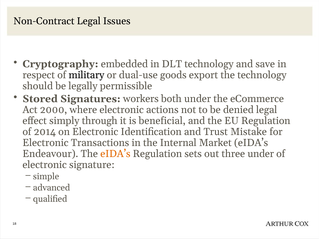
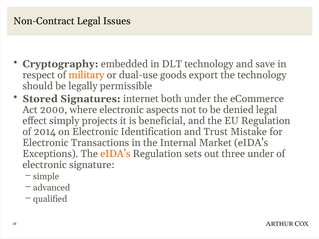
military colour: black -> orange
workers: workers -> internet
actions: actions -> aspects
through: through -> projects
Endeavour: Endeavour -> Exceptions
